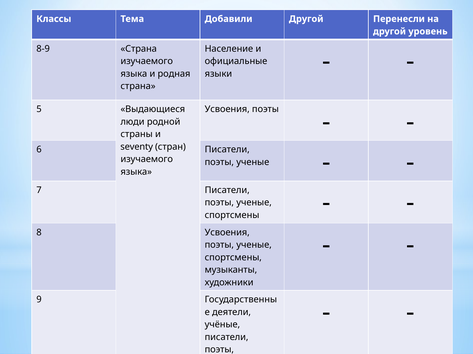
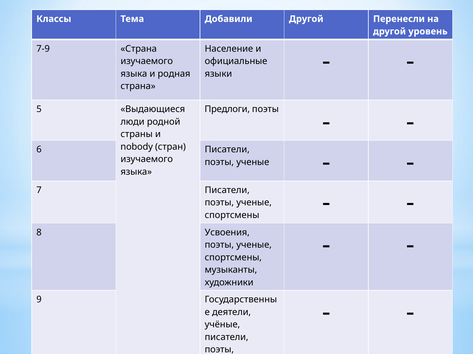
8-9: 8-9 -> 7-9
Усвоения at (227, 109): Усвоения -> Предлоги
seventy: seventy -> nobody
